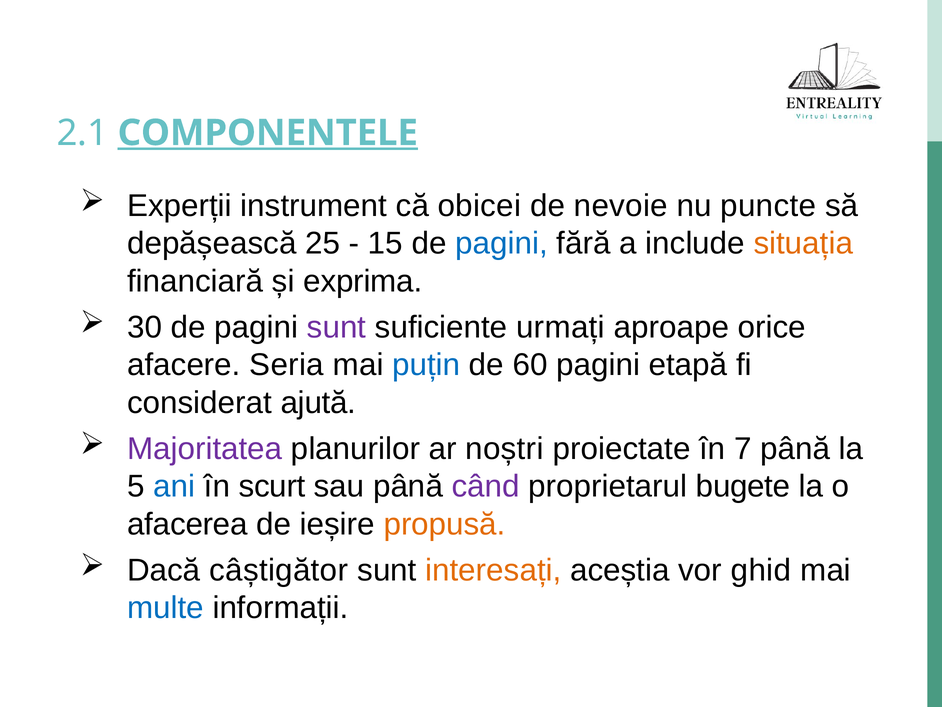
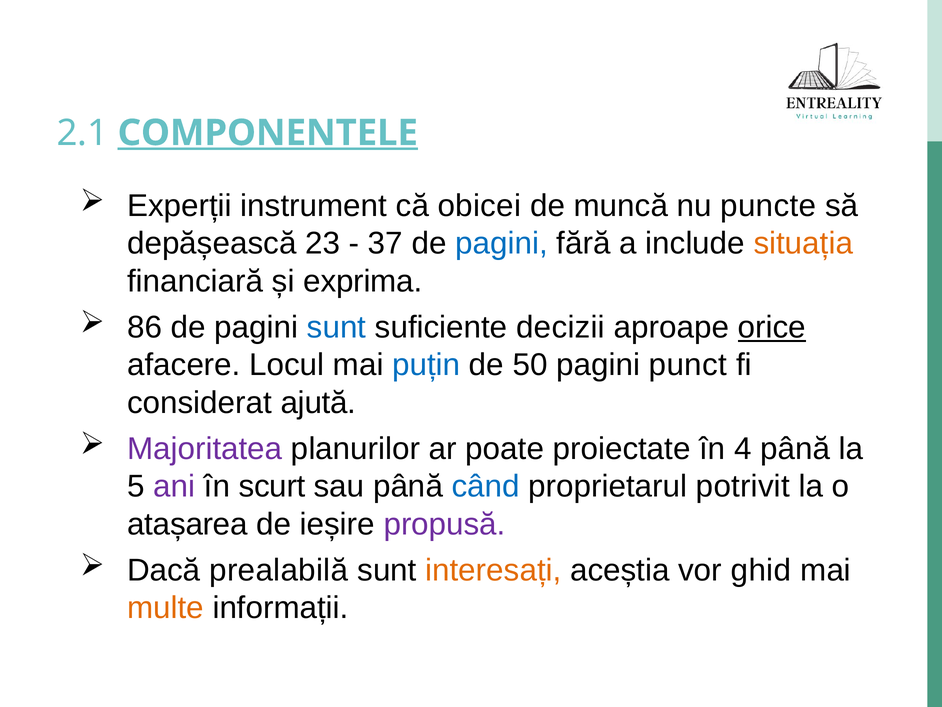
nevoie: nevoie -> muncă
25: 25 -> 23
15: 15 -> 37
30: 30 -> 86
sunt at (337, 327) colour: purple -> blue
urmați: urmați -> decizii
orice underline: none -> present
Seria: Seria -> Locul
60: 60 -> 50
etapă: etapă -> punct
noștri: noștri -> poate
7: 7 -> 4
ani colour: blue -> purple
când colour: purple -> blue
bugete: bugete -> potrivit
afacerea: afacerea -> atașarea
propusă colour: orange -> purple
câștigător: câștigător -> prealabilă
multe colour: blue -> orange
